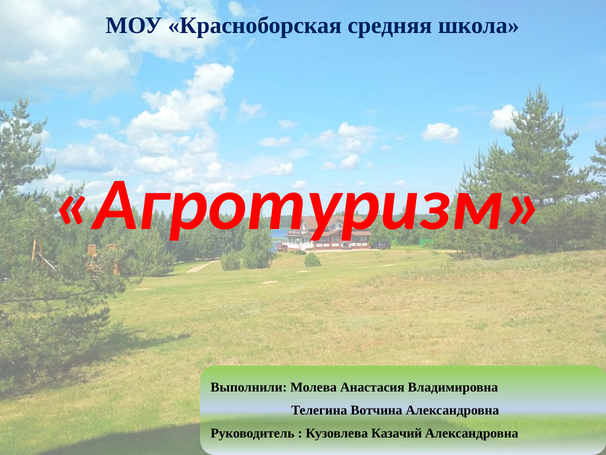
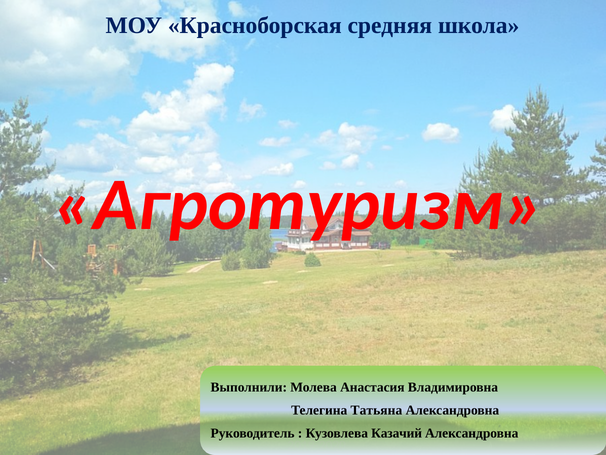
Вотчина: Вотчина -> Татьяна
